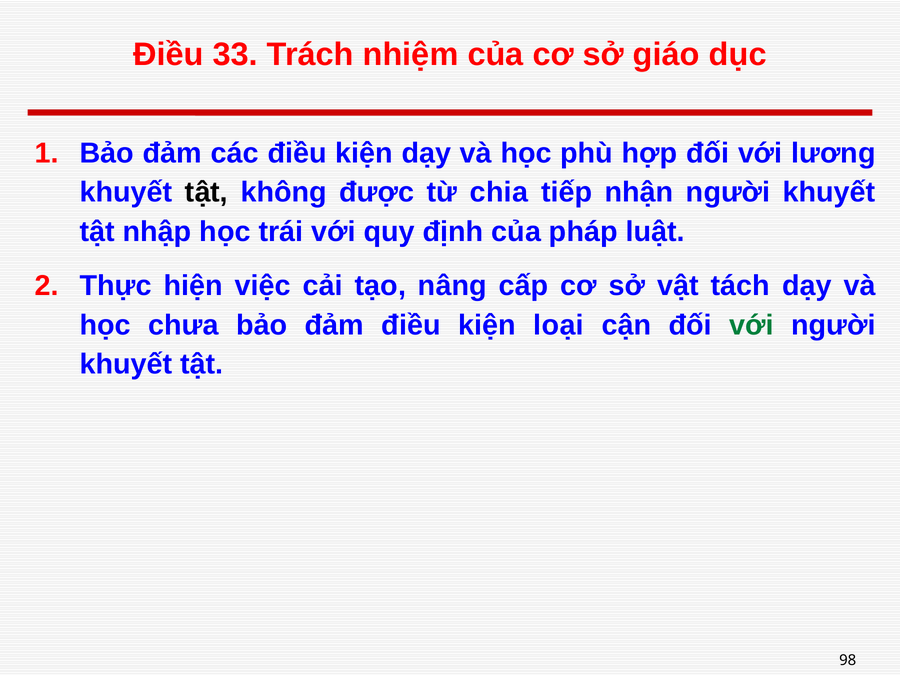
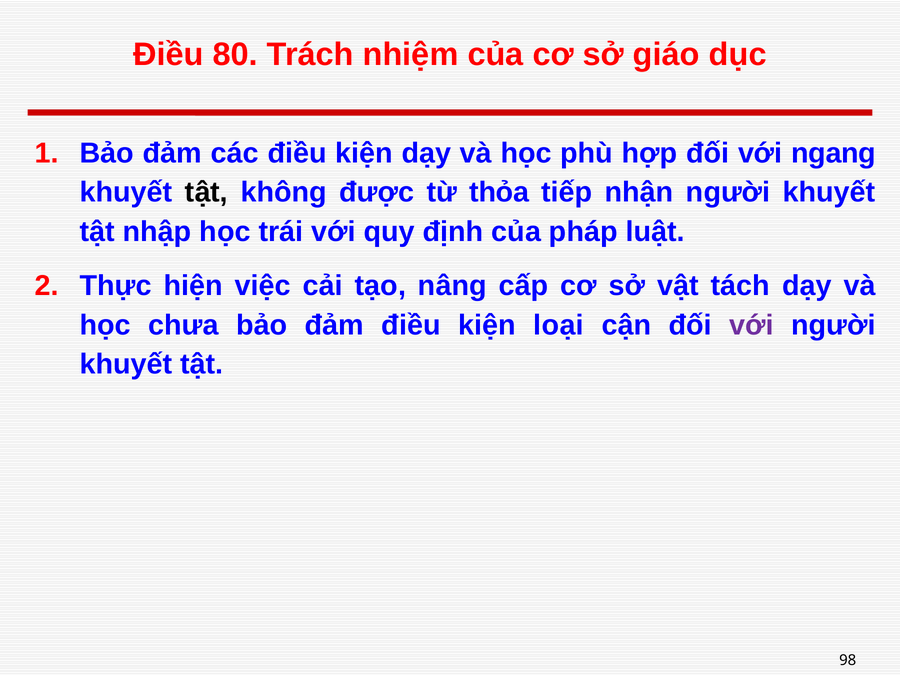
33: 33 -> 80
lương: lương -> ngang
chia: chia -> thỏa
với at (752, 325) colour: green -> purple
